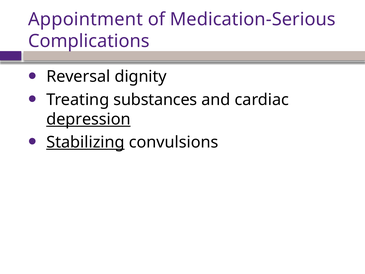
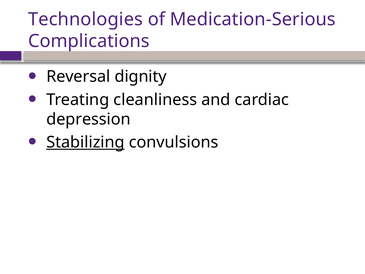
Appointment: Appointment -> Technologies
substances: substances -> cleanliness
depression underline: present -> none
